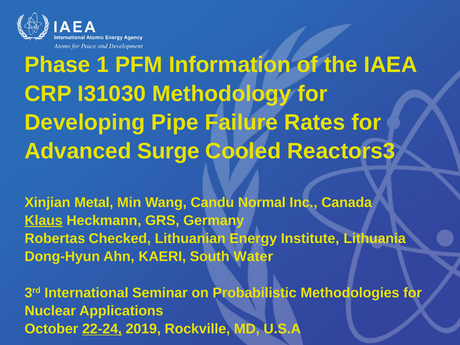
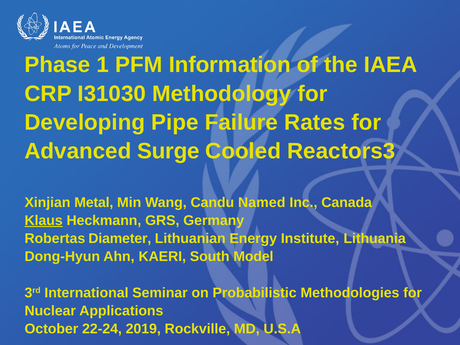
Normal: Normal -> Named
Checked: Checked -> Diameter
Water: Water -> Model
22-24 underline: present -> none
